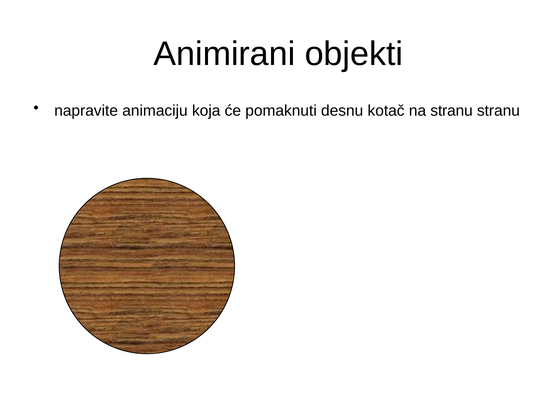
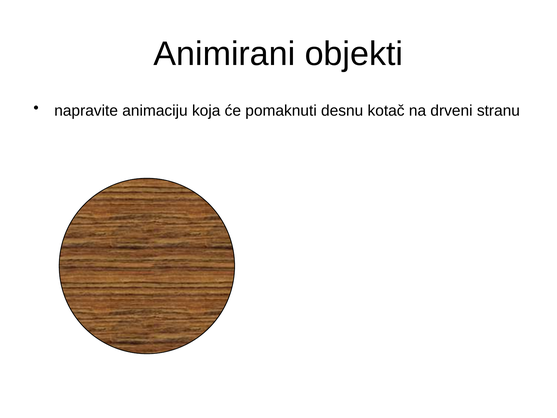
na stranu: stranu -> drveni
